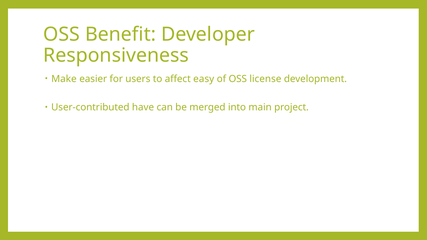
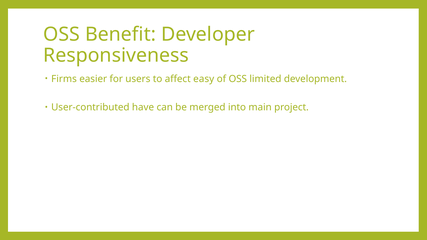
Make: Make -> Firms
license: license -> limited
